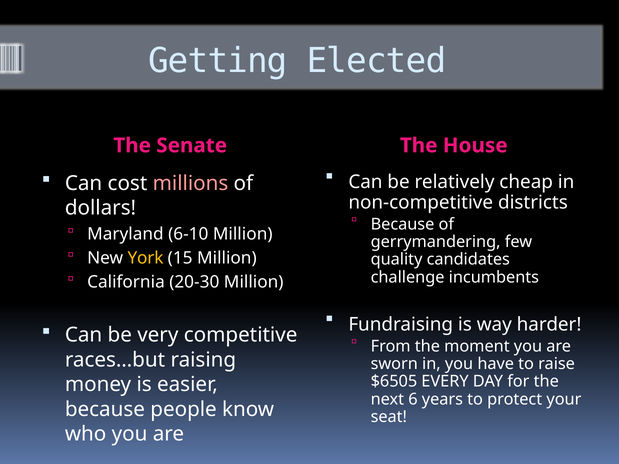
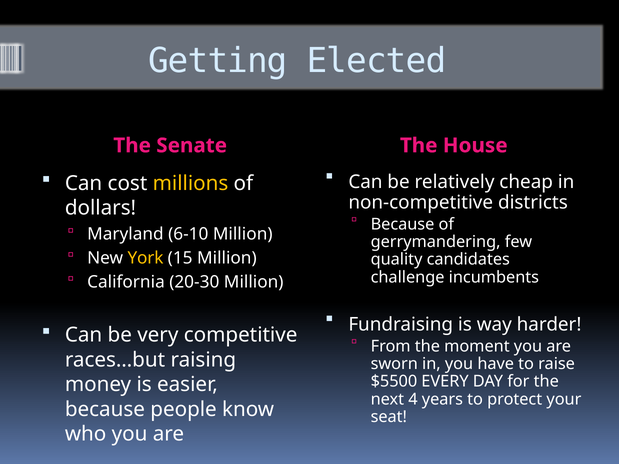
millions colour: pink -> yellow
$6505: $6505 -> $5500
6: 6 -> 4
